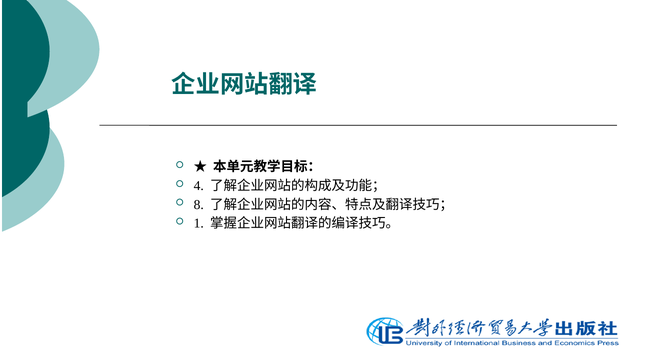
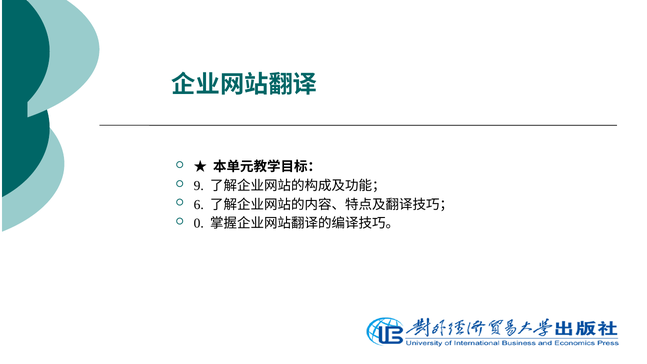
4: 4 -> 9
8: 8 -> 6
1: 1 -> 0
